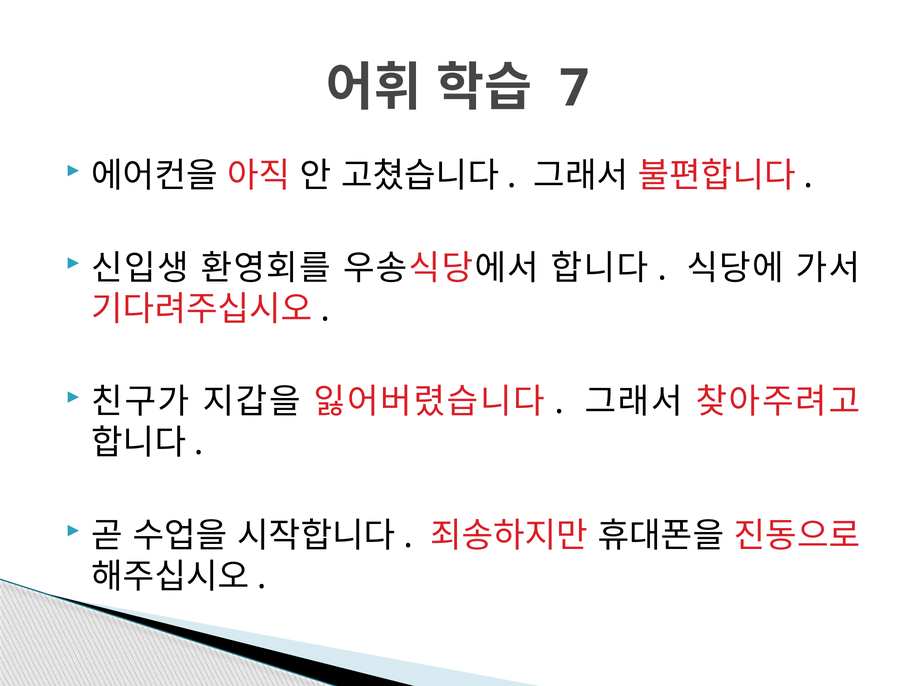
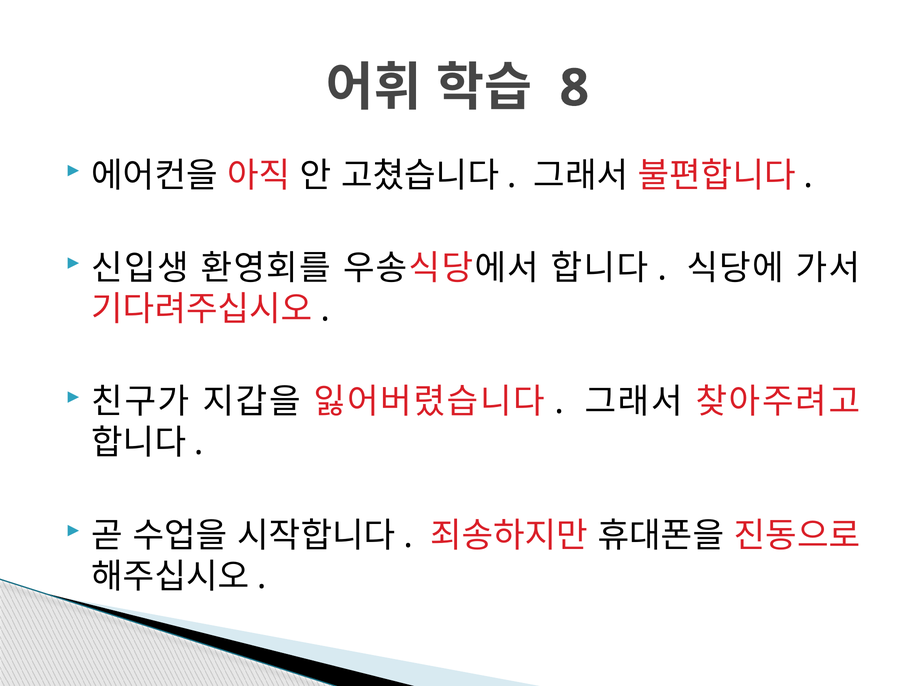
7: 7 -> 8
